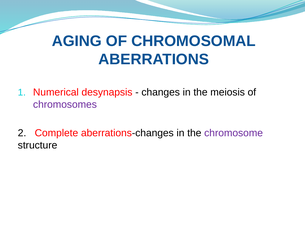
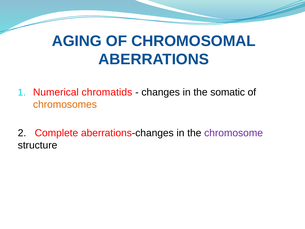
desynapsis: desynapsis -> chromatids
meiosis: meiosis -> somatic
chromosomes colour: purple -> orange
